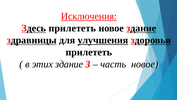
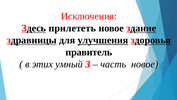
Исключения underline: present -> none
прилететь at (89, 52): прилететь -> правитель
этих здание: здание -> умный
